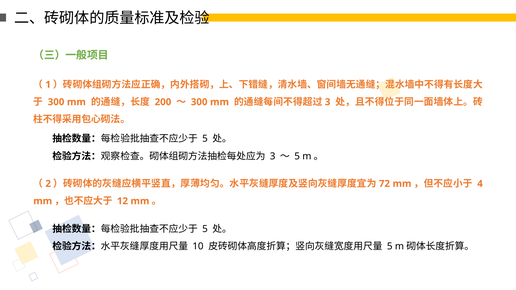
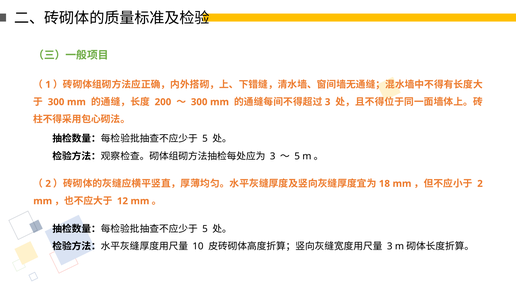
72: 72 -> 18
4 at (480, 184): 4 -> 2
5 at (390, 247): 5 -> 3
